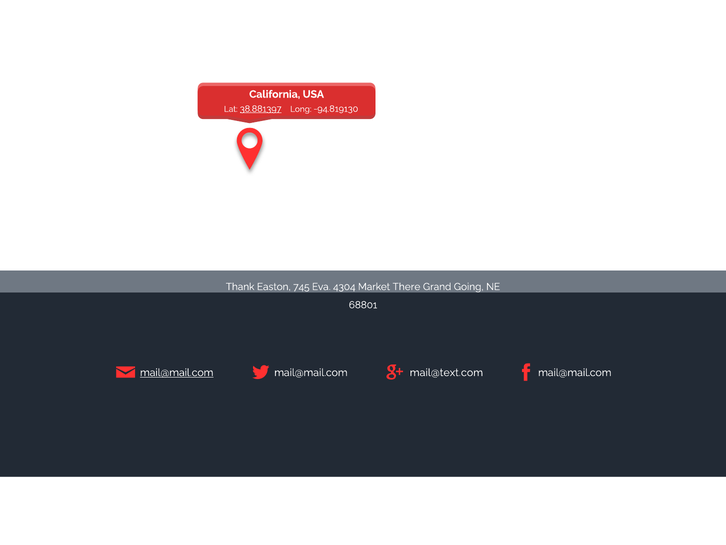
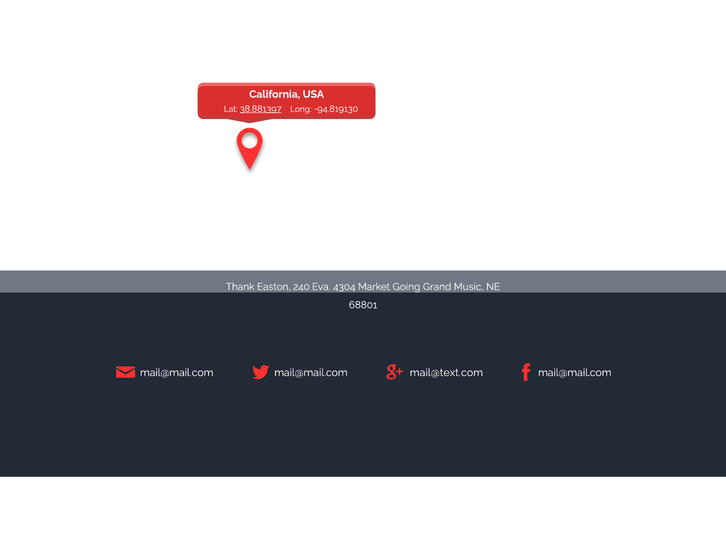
745: 745 -> 240
There: There -> Going
Going: Going -> Music
mail@mail.com at (177, 372) underline: present -> none
